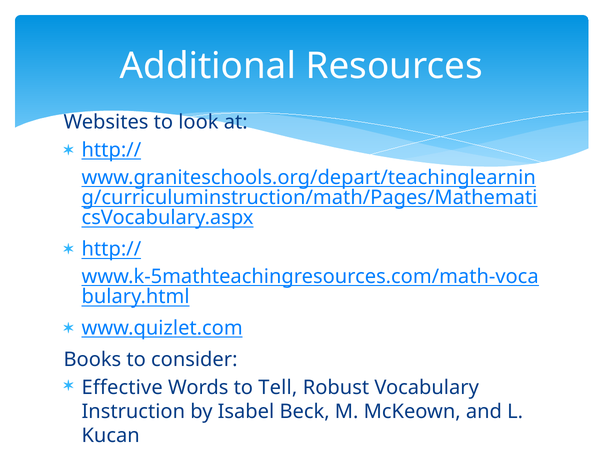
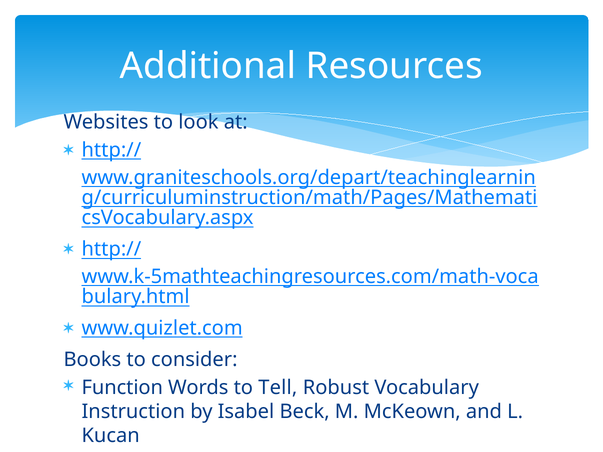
Effective: Effective -> Function
